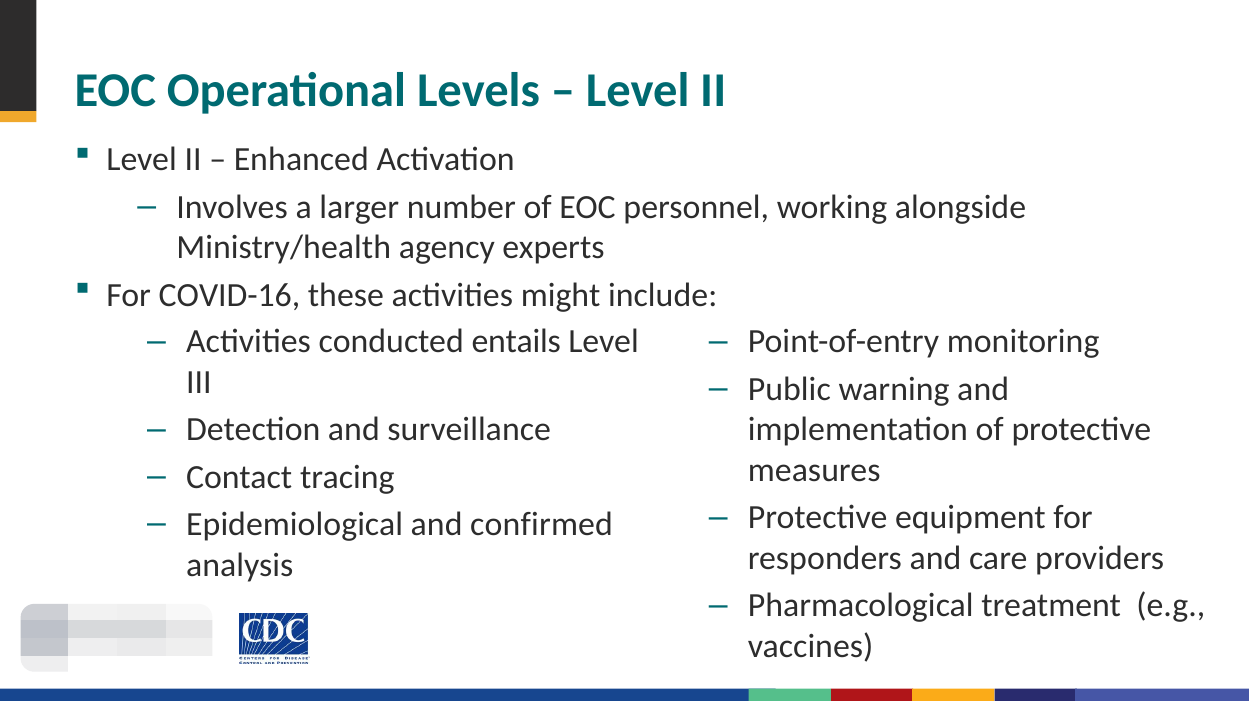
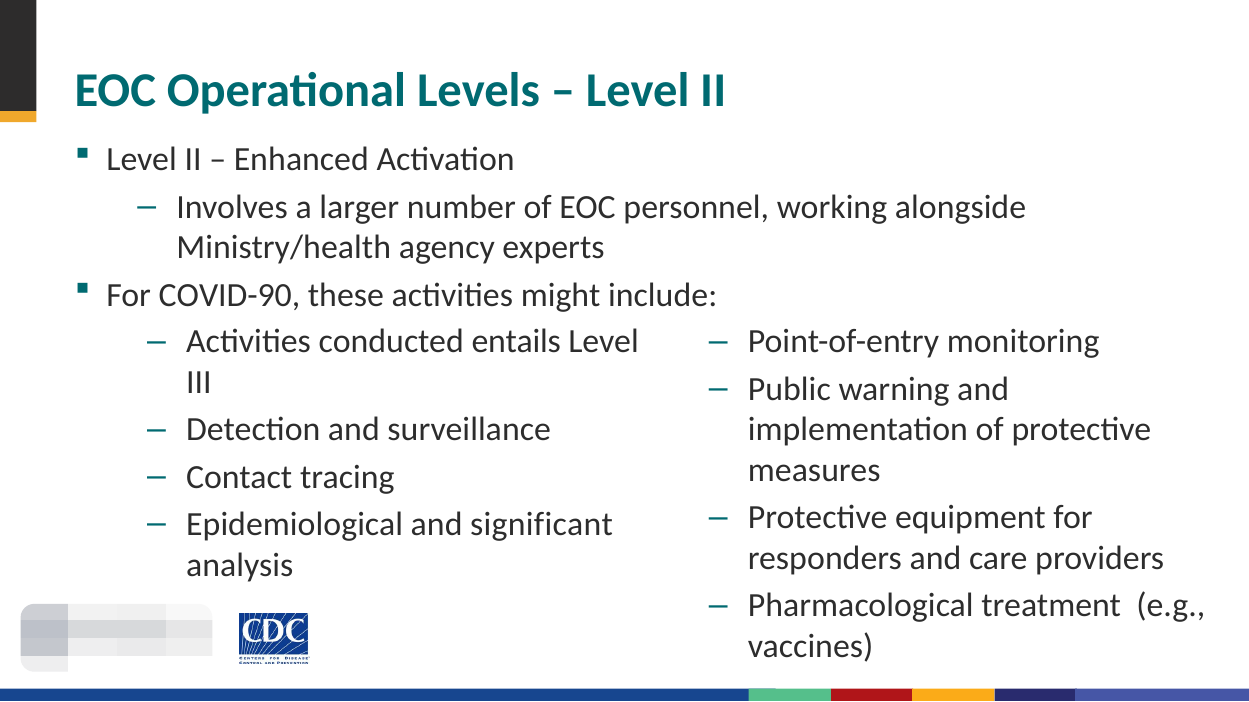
COVID-16: COVID-16 -> COVID-90
confirmed: confirmed -> significant
